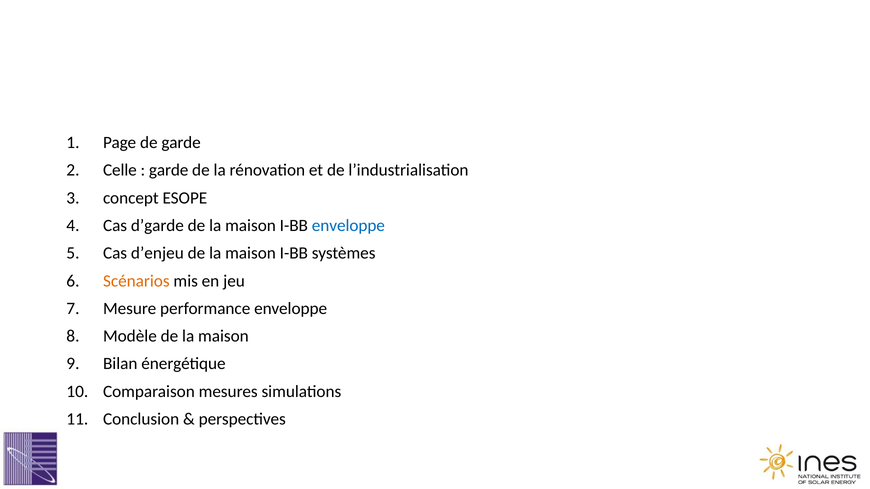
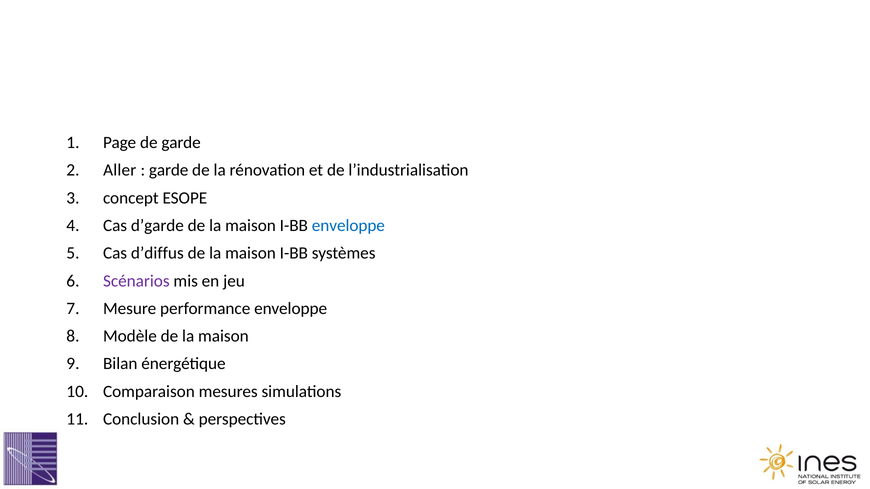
Celle: Celle -> Aller
d’enjeu: d’enjeu -> d’diffus
Scénarios colour: orange -> purple
